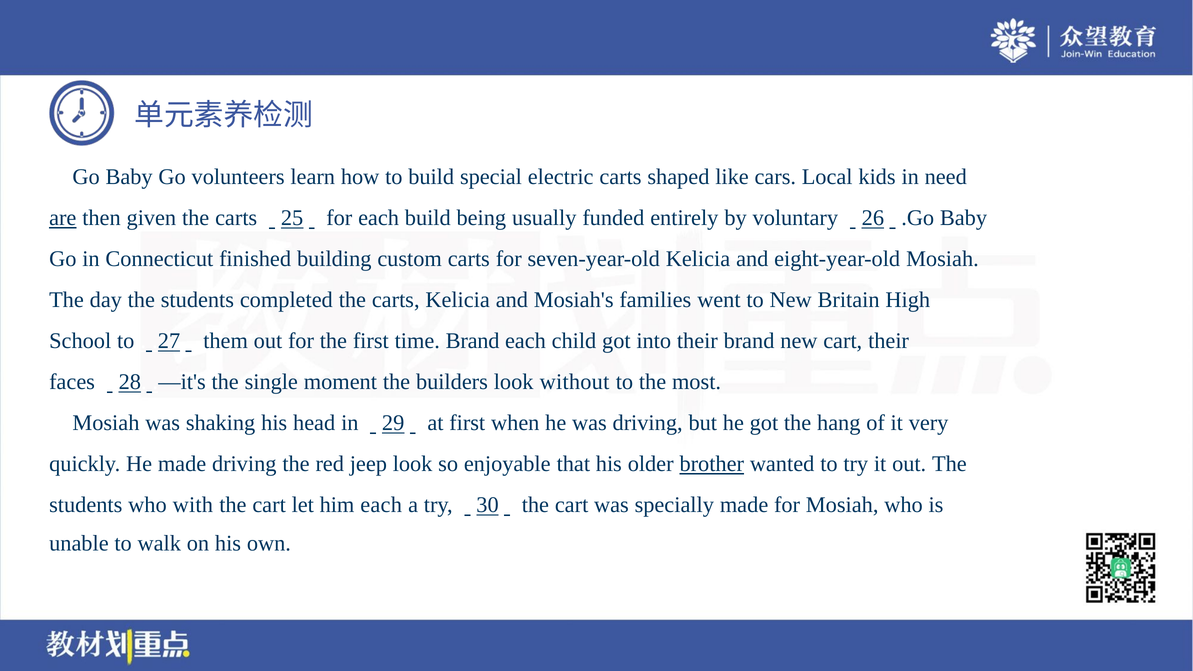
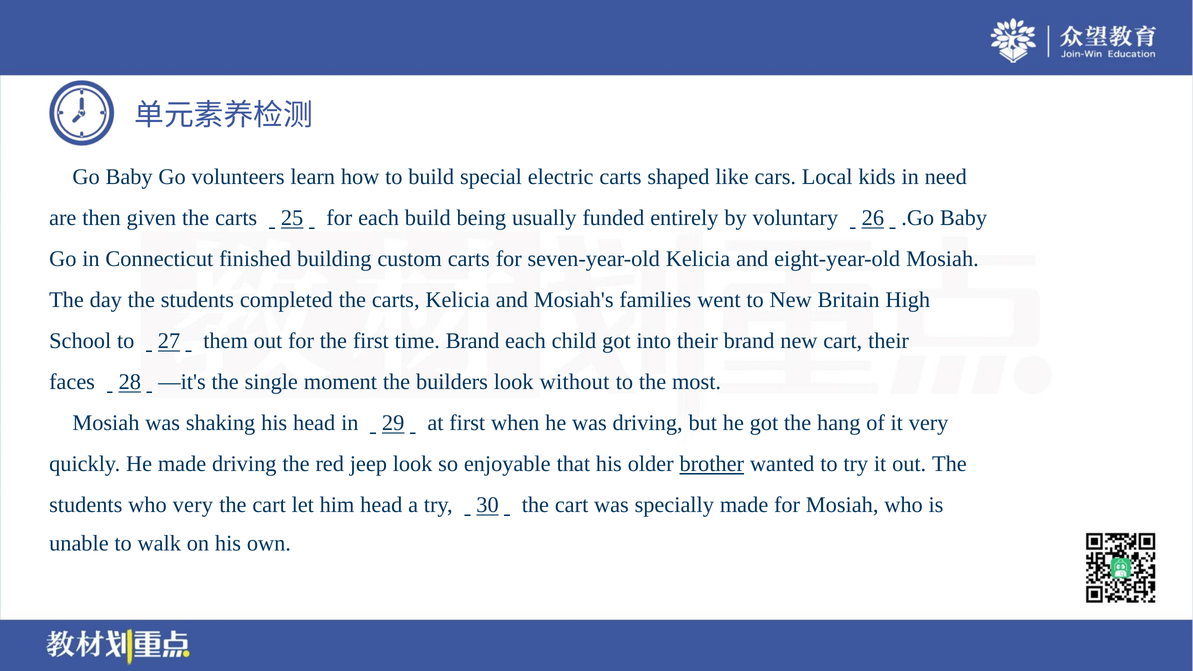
are underline: present -> none
who with: with -> very
him each: each -> head
